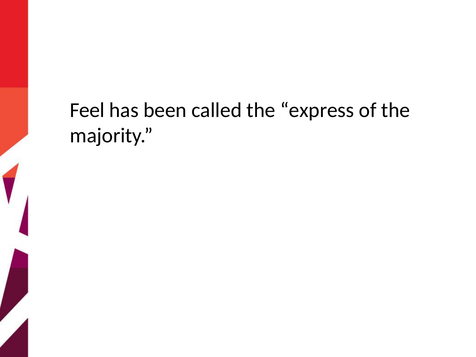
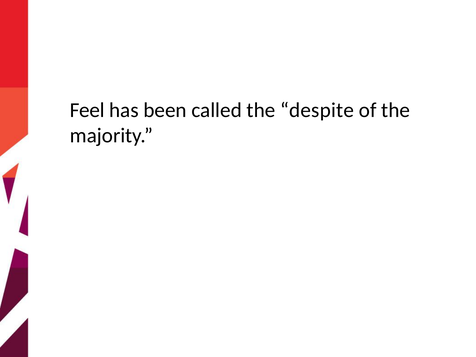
express: express -> despite
